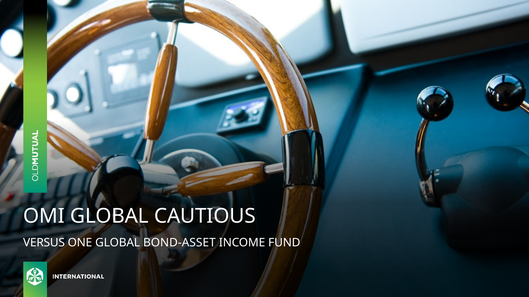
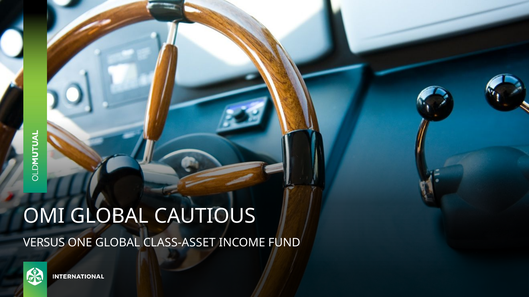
BOND-ASSET: BOND-ASSET -> CLASS-ASSET
